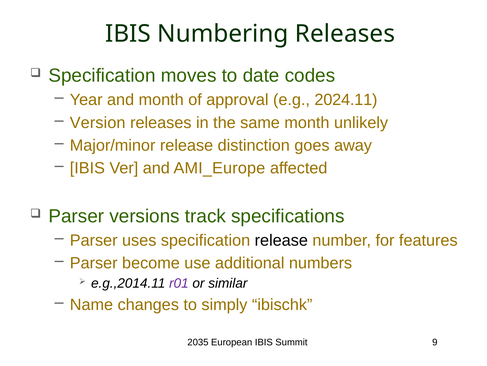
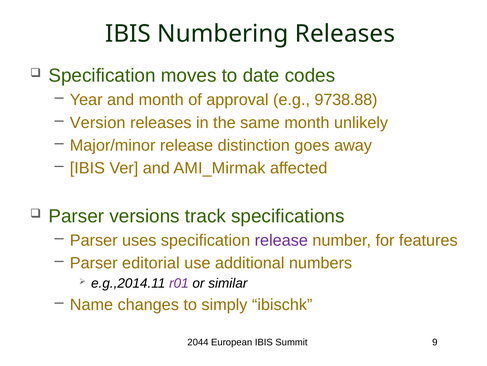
2024.11: 2024.11 -> 9738.88
AMI_Europe: AMI_Europe -> AMI_Mirmak
release at (281, 240) colour: black -> purple
become: become -> editorial
2035: 2035 -> 2044
